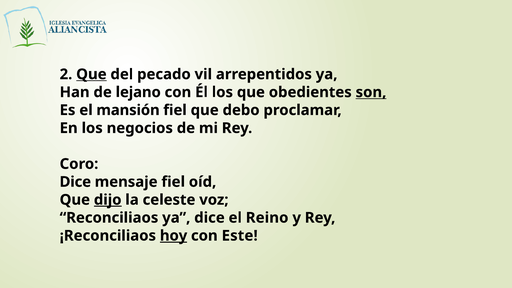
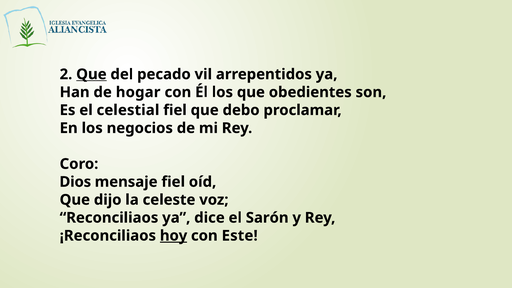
lejano: lejano -> hogar
son underline: present -> none
mansión: mansión -> celestial
Dice at (75, 182): Dice -> Dios
dijo underline: present -> none
Reino: Reino -> Sarón
